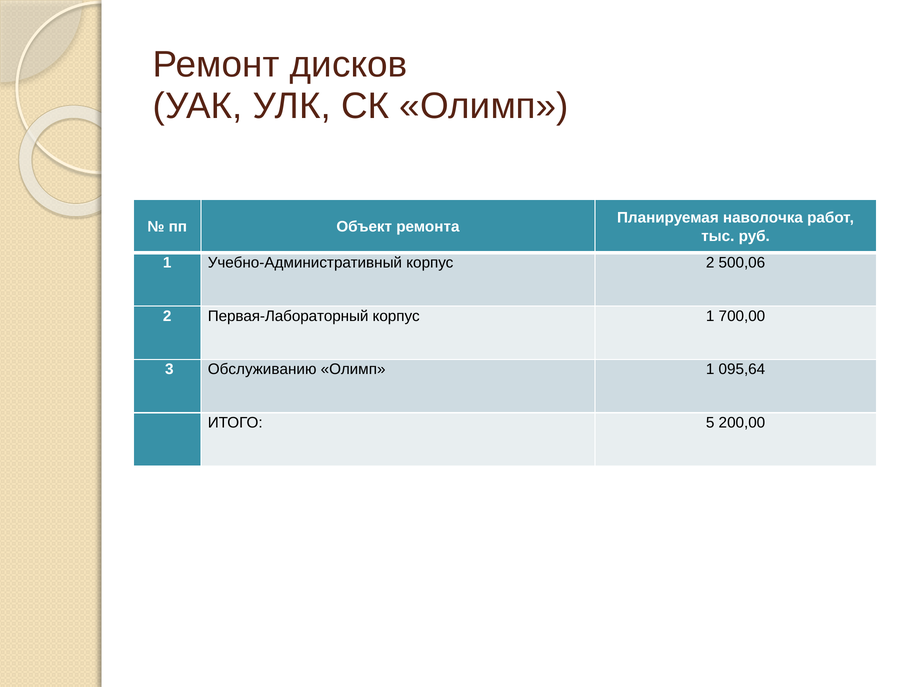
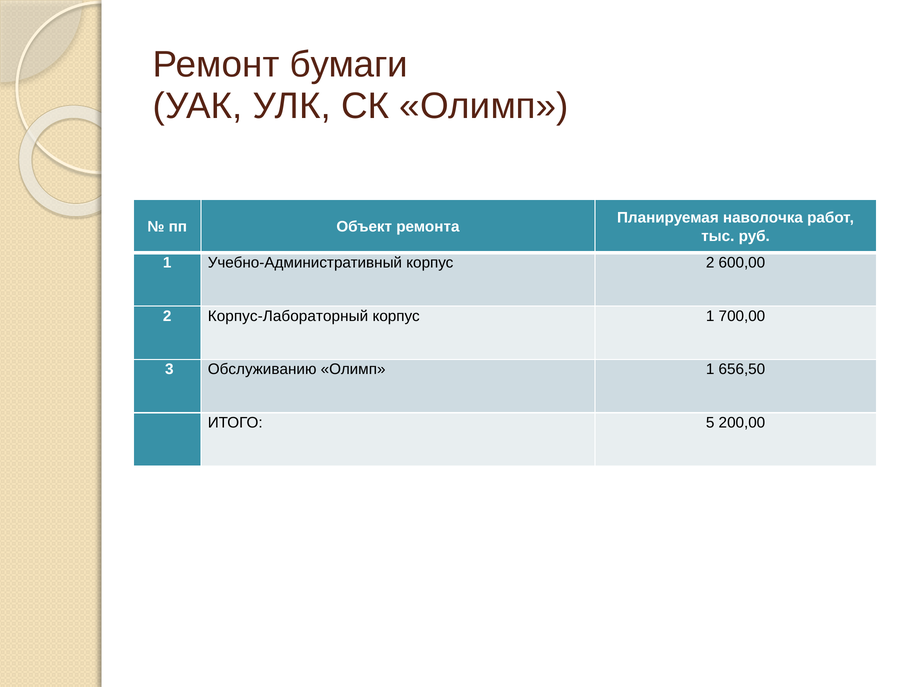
дисков: дисков -> бумаги
500,06: 500,06 -> 600,00
Первая-Лабораторный: Первая-Лабораторный -> Корпус-Лабораторный
095,64: 095,64 -> 656,50
